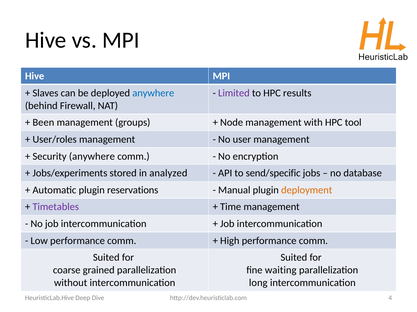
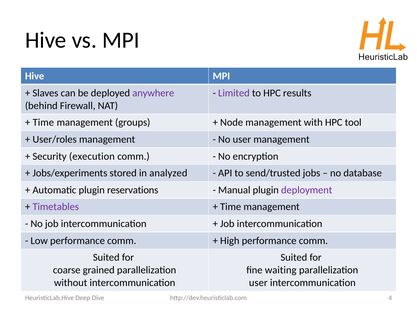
anywhere at (153, 93) colour: blue -> purple
Been at (43, 123): Been -> Time
Security anywhere: anywhere -> execution
send/specific: send/specific -> send/trusted
deployment colour: orange -> purple
long at (258, 284): long -> user
